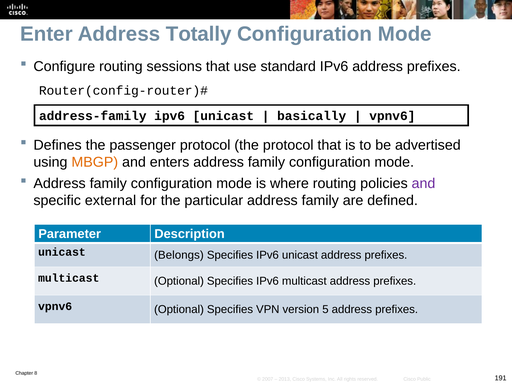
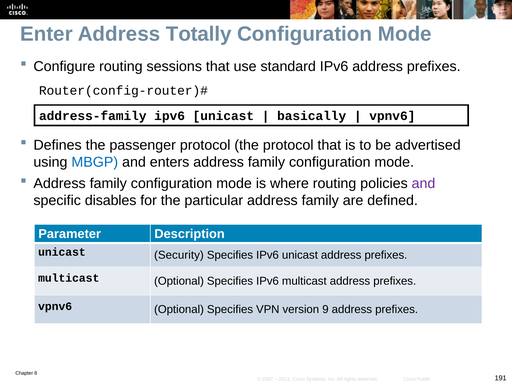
MBGP colour: orange -> blue
external: external -> disables
Belongs: Belongs -> Security
5: 5 -> 9
